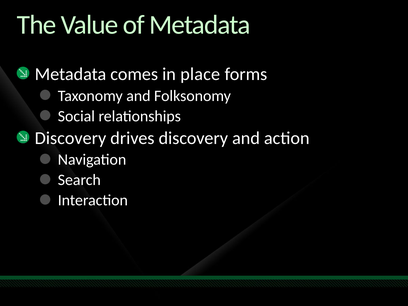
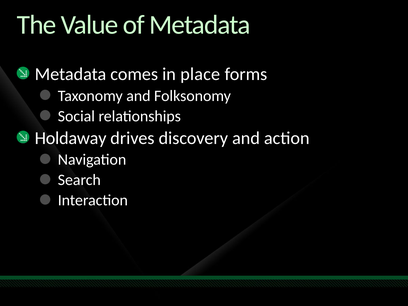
Discovery at (70, 138): Discovery -> Holdaway
